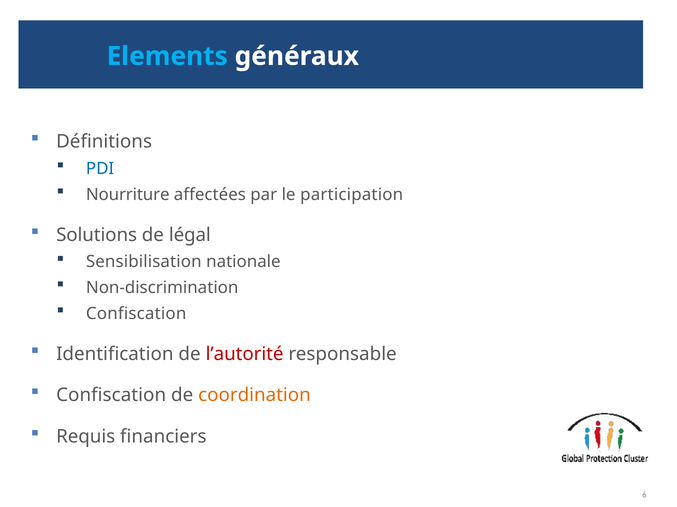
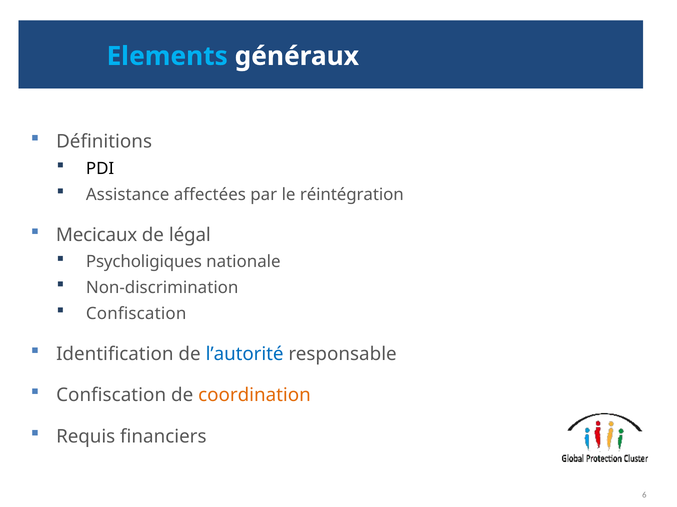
PDI colour: blue -> black
Nourriture: Nourriture -> Assistance
participation: participation -> réintégration
Solutions: Solutions -> Mecicaux
Sensibilisation: Sensibilisation -> Psycholigiques
l’autorité colour: red -> blue
